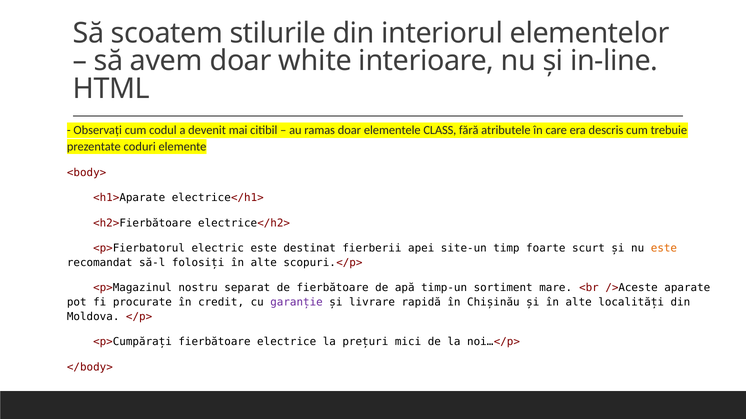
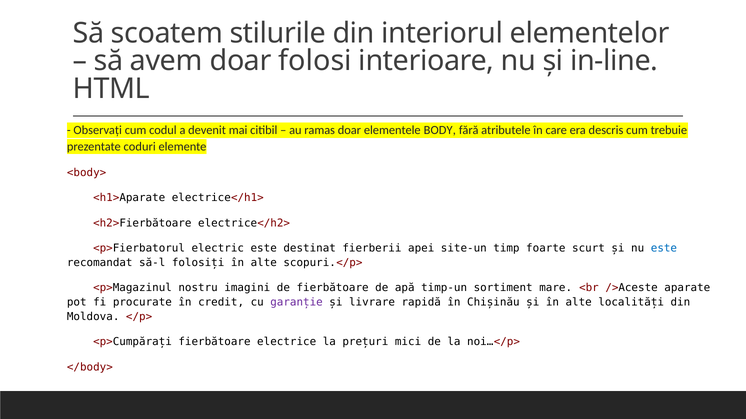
white: white -> folosi
CLASS: CLASS -> BODY
este at (664, 249) colour: orange -> blue
separat: separat -> imagini
